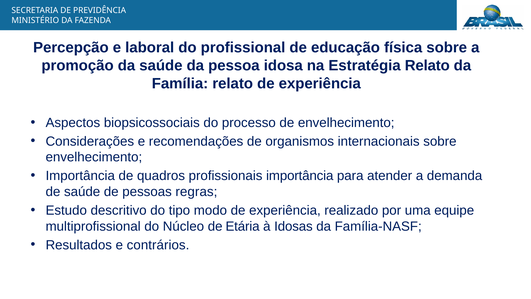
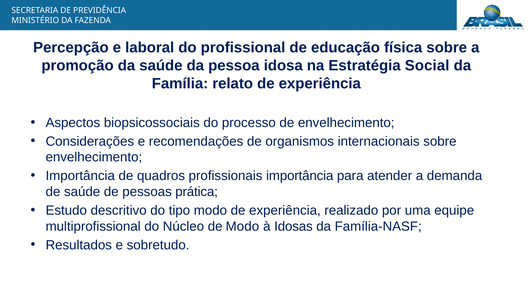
Estratégia Relato: Relato -> Social
regras: regras -> prática
de Etária: Etária -> Modo
contrários: contrários -> sobretudo
